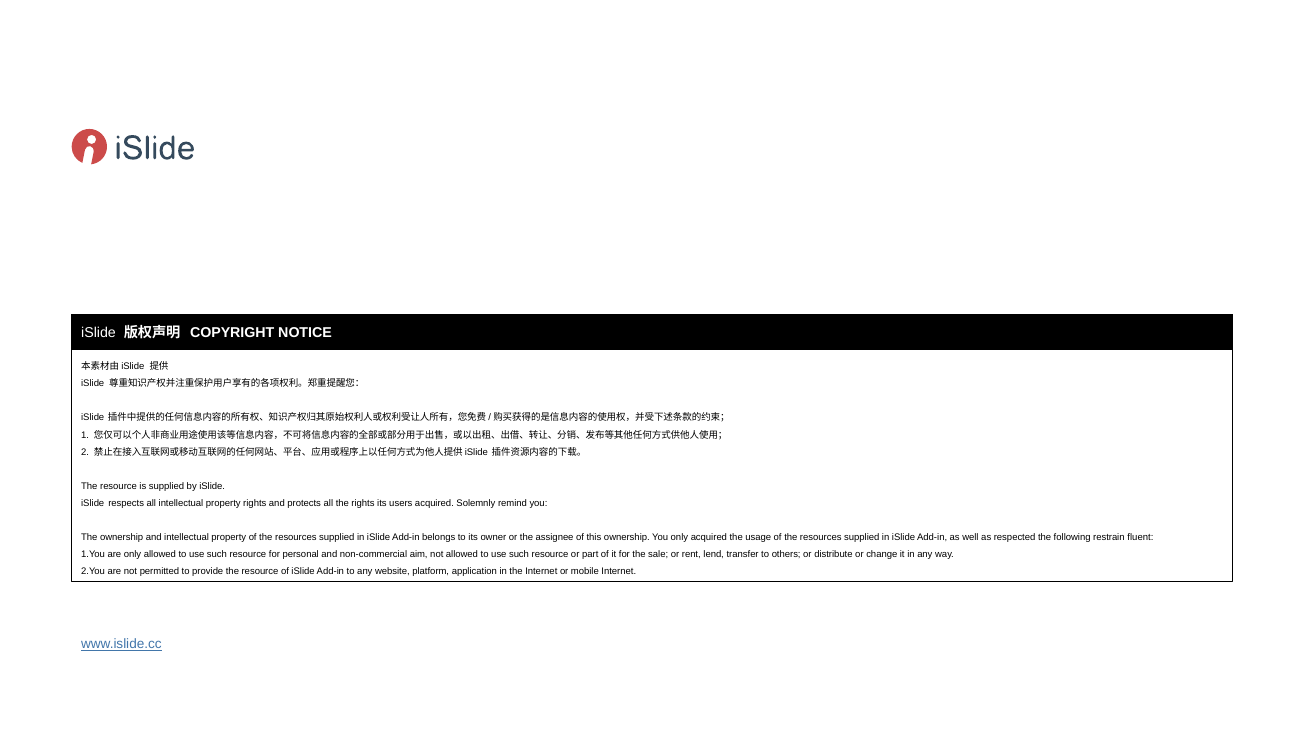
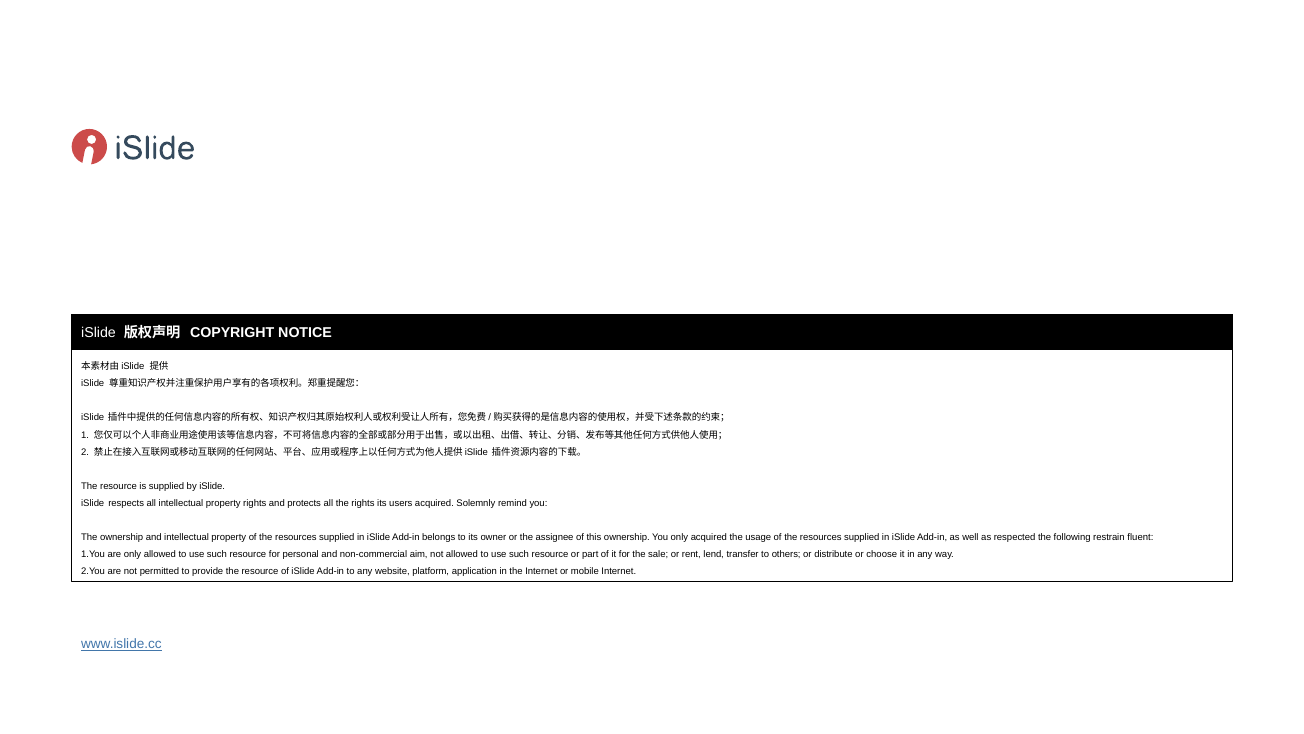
change: change -> choose
